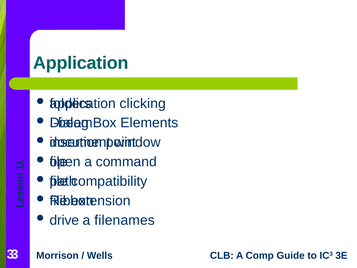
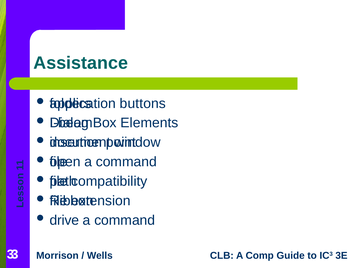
Application at (81, 63): Application -> Assistance
clicking: clicking -> buttons
filenames at (125, 220): filenames -> command
